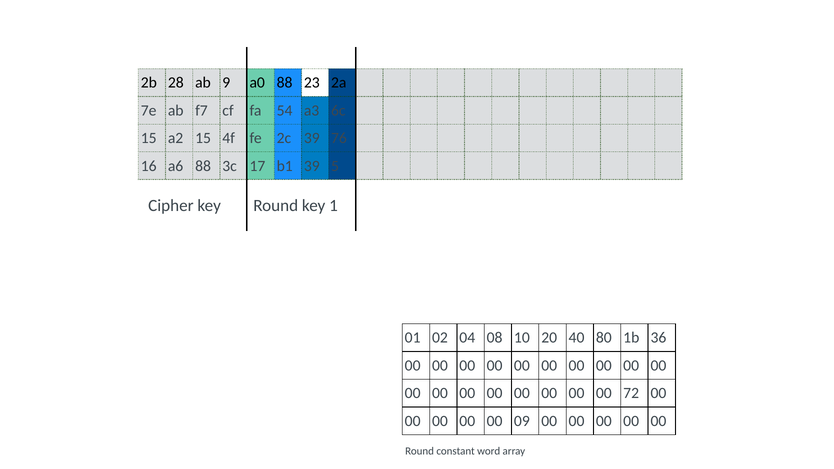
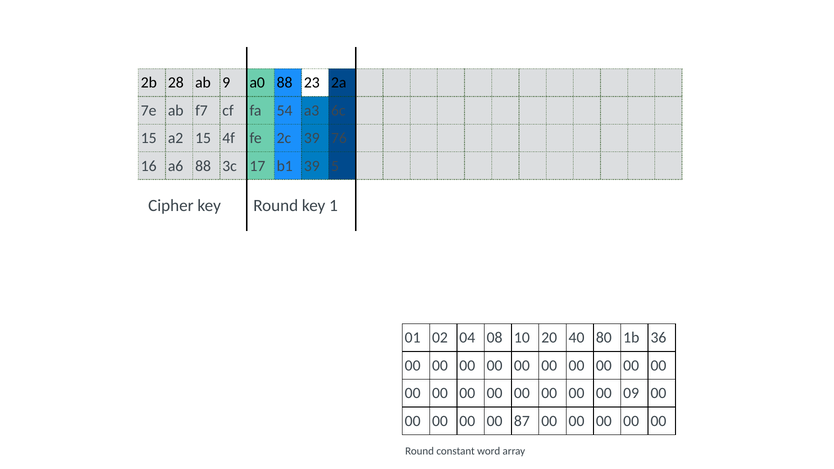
72: 72 -> 09
09: 09 -> 87
